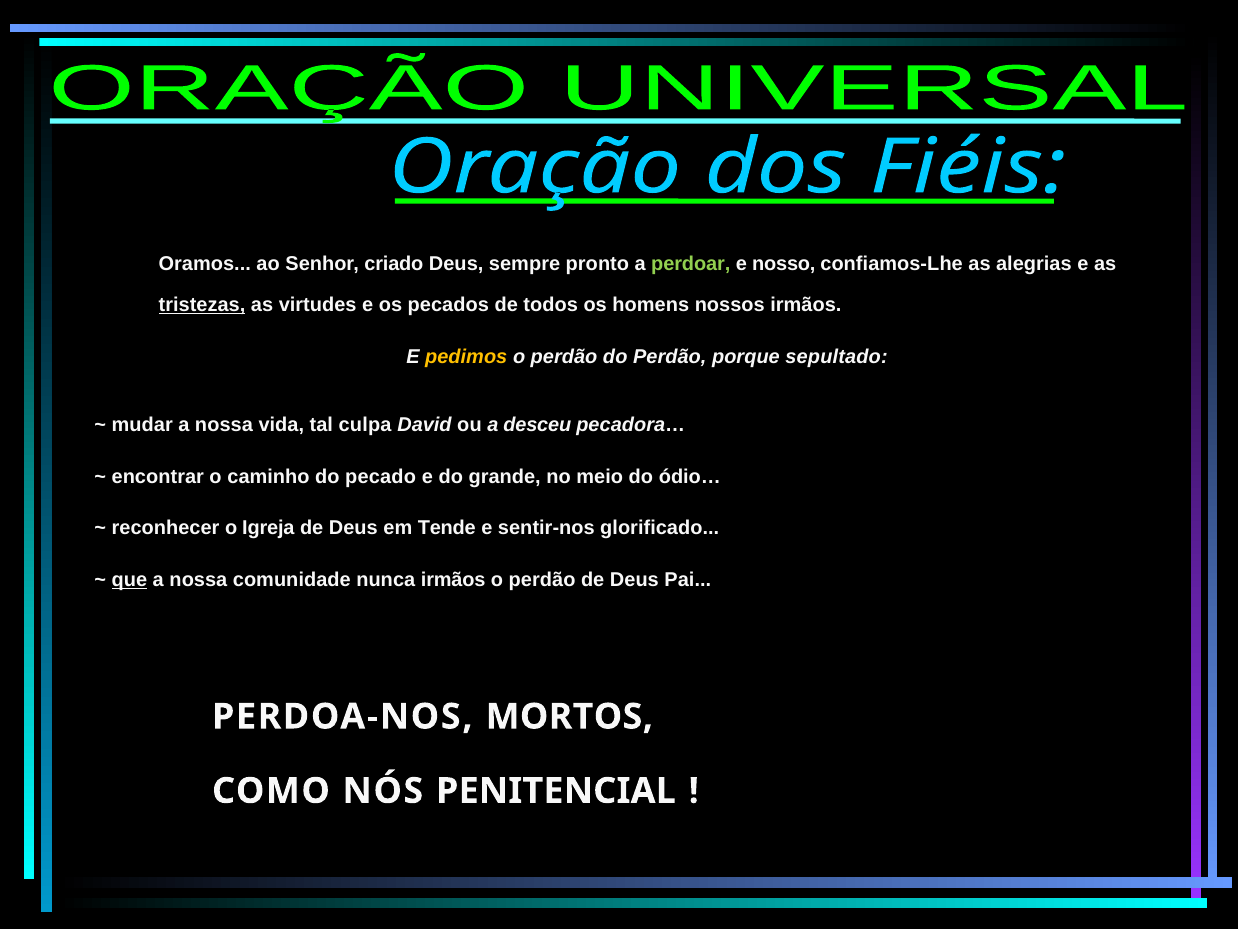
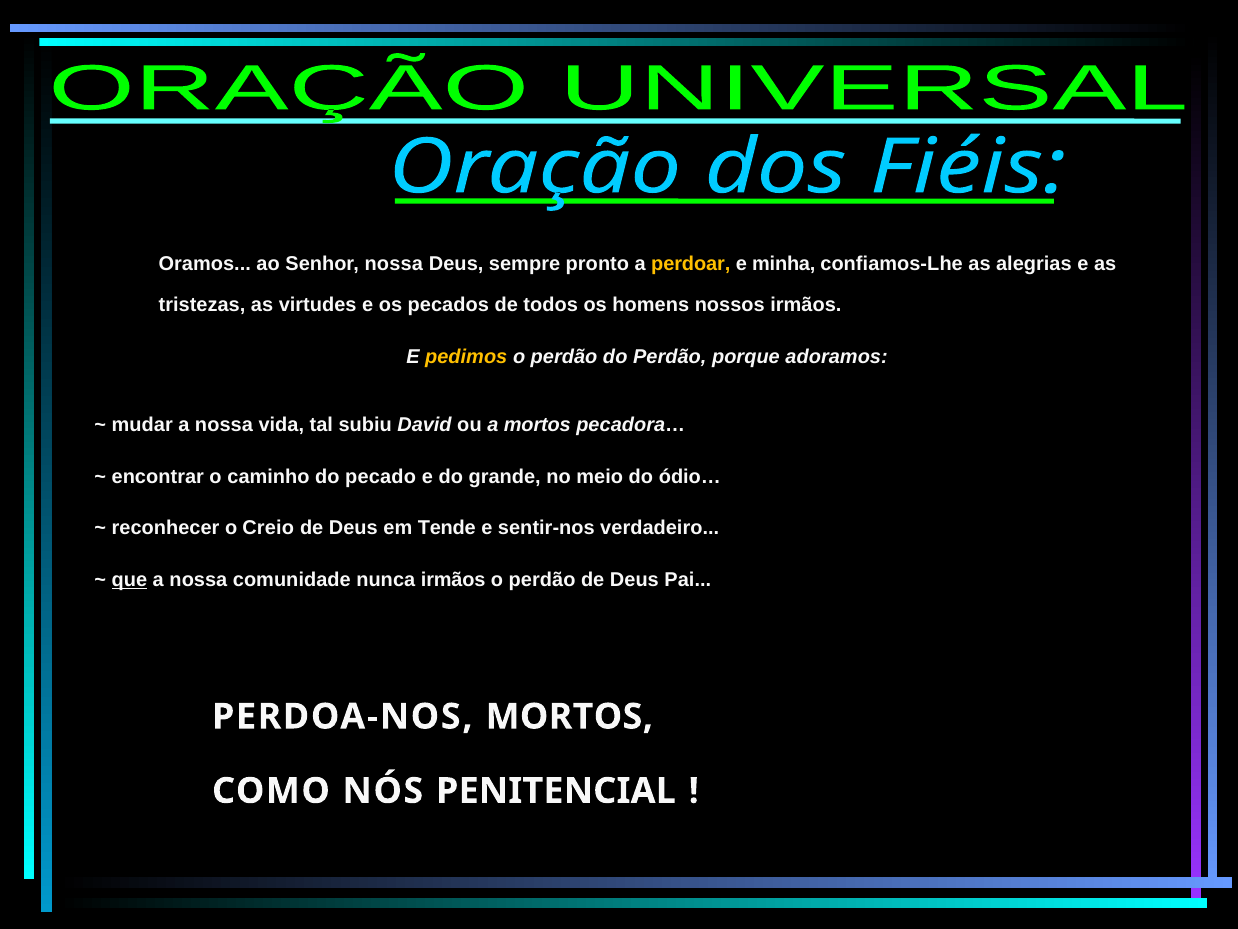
Senhor criado: criado -> nossa
perdoar colour: light green -> yellow
nosso: nosso -> minha
tristezas underline: present -> none
sepultado: sepultado -> adoramos
culpa: culpa -> subiu
a desceu: desceu -> mortos
Igreja: Igreja -> Creio
glorificado: glorificado -> verdadeiro
